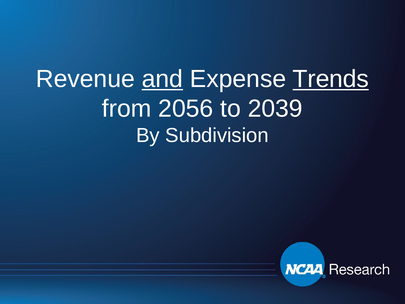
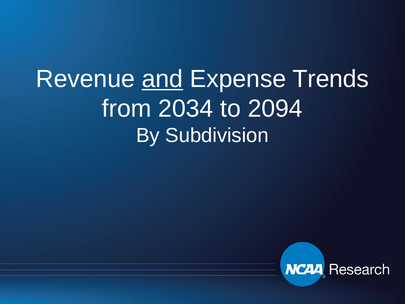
Trends underline: present -> none
2056: 2056 -> 2034
2039: 2039 -> 2094
